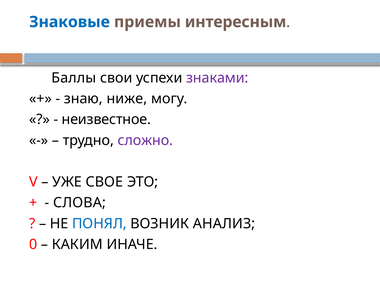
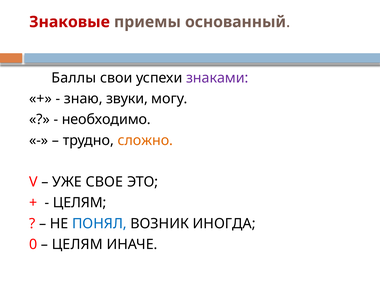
Знаковые colour: blue -> red
интересным: интересным -> основанный
ниже: ниже -> звуки
неизвестное: неизвестное -> необходимо
сложно colour: purple -> orange
СЛОВА at (80, 203): СЛОВА -> ЦЕЛЯМ
АНАЛИЗ: АНАЛИЗ -> ИНОГДА
КАКИМ at (77, 244): КАКИМ -> ЦЕЛЯМ
